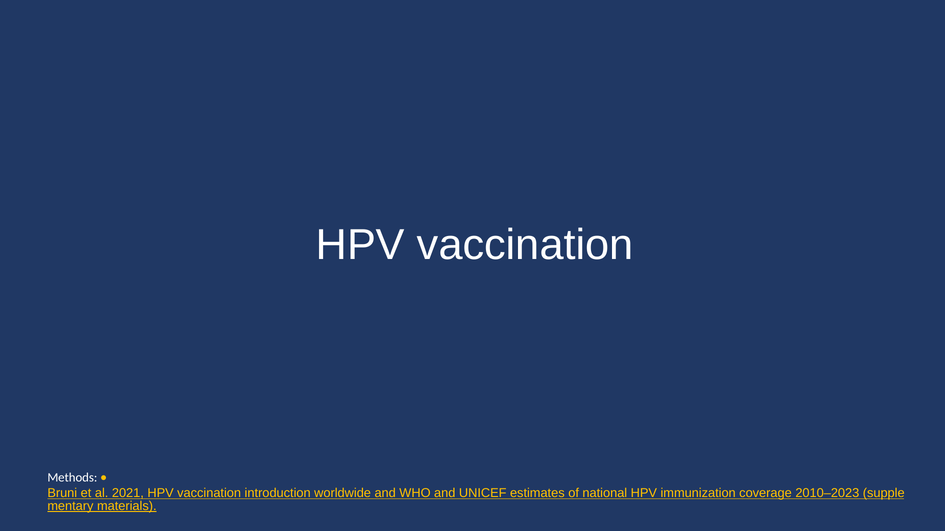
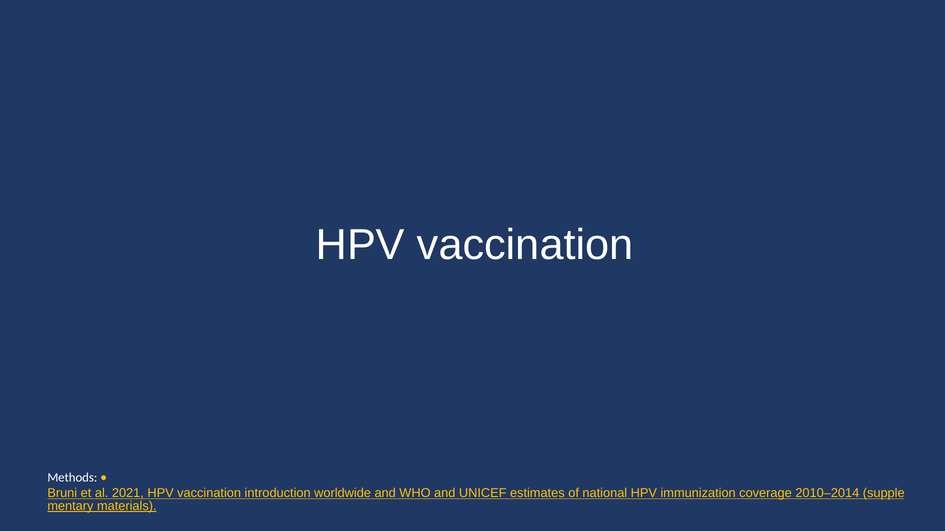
2010–2023: 2010–2023 -> 2010–2014
